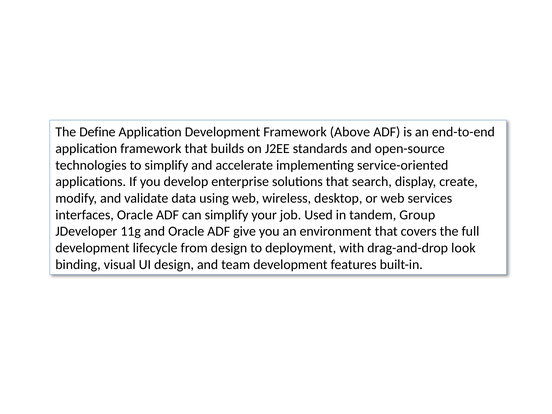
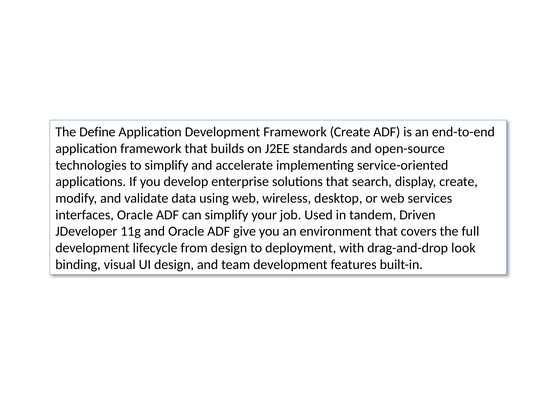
Framework Above: Above -> Create
Group: Group -> Driven
